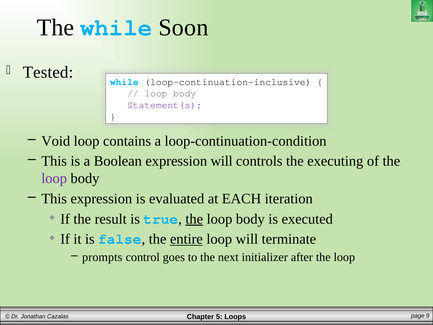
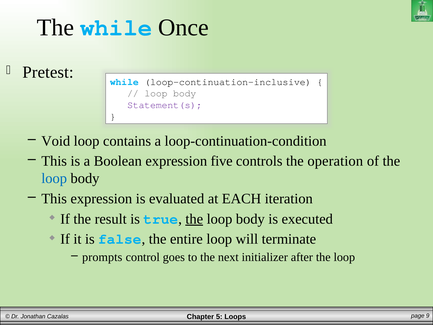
Soon: Soon -> Once
Tested: Tested -> Pretest
expression will: will -> five
executing: executing -> operation
loop at (54, 178) colour: purple -> blue
entire underline: present -> none
